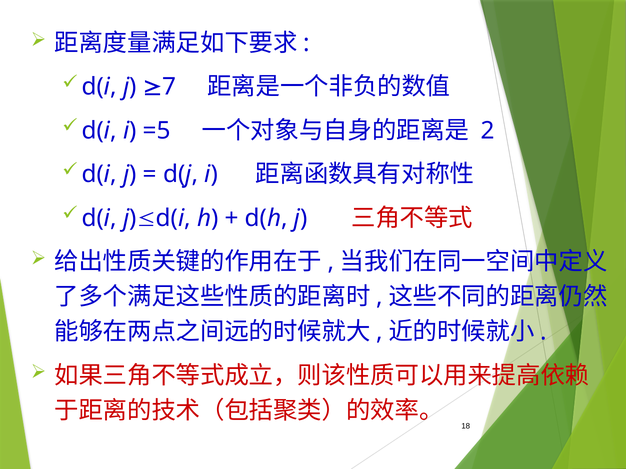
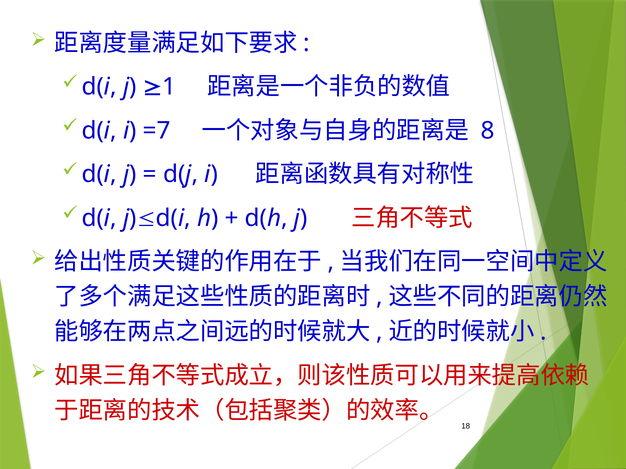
7: 7 -> 1
=5: =5 -> =7
2: 2 -> 8
